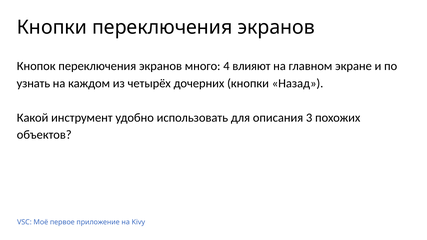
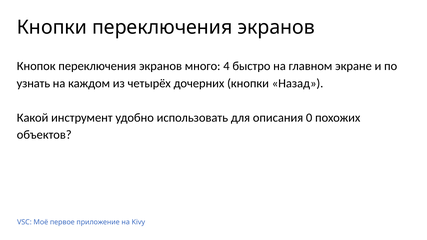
влияют: влияют -> быстро
3: 3 -> 0
